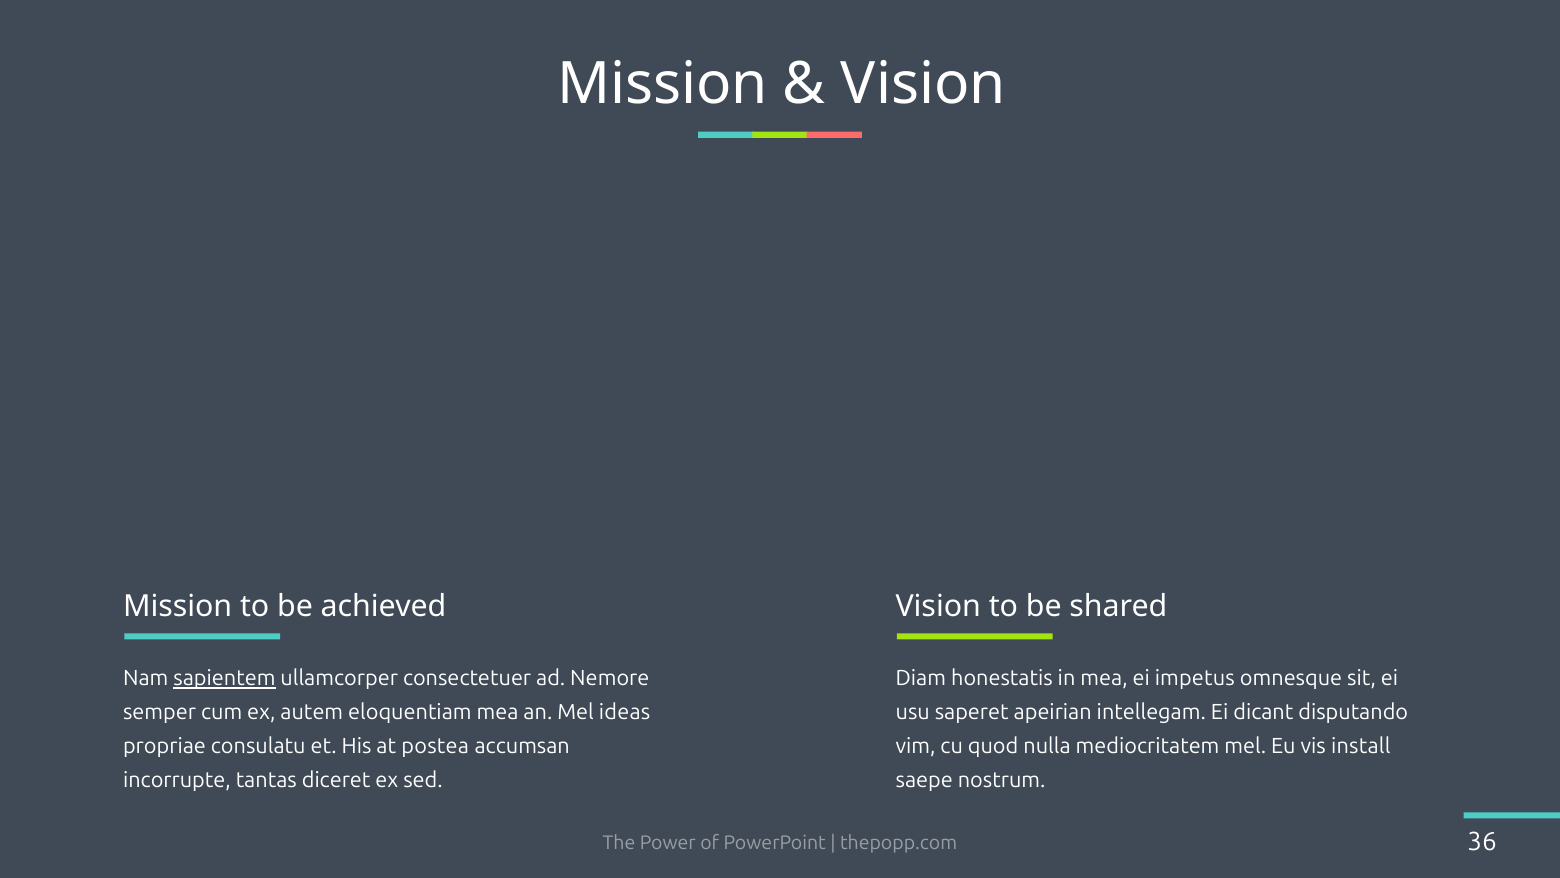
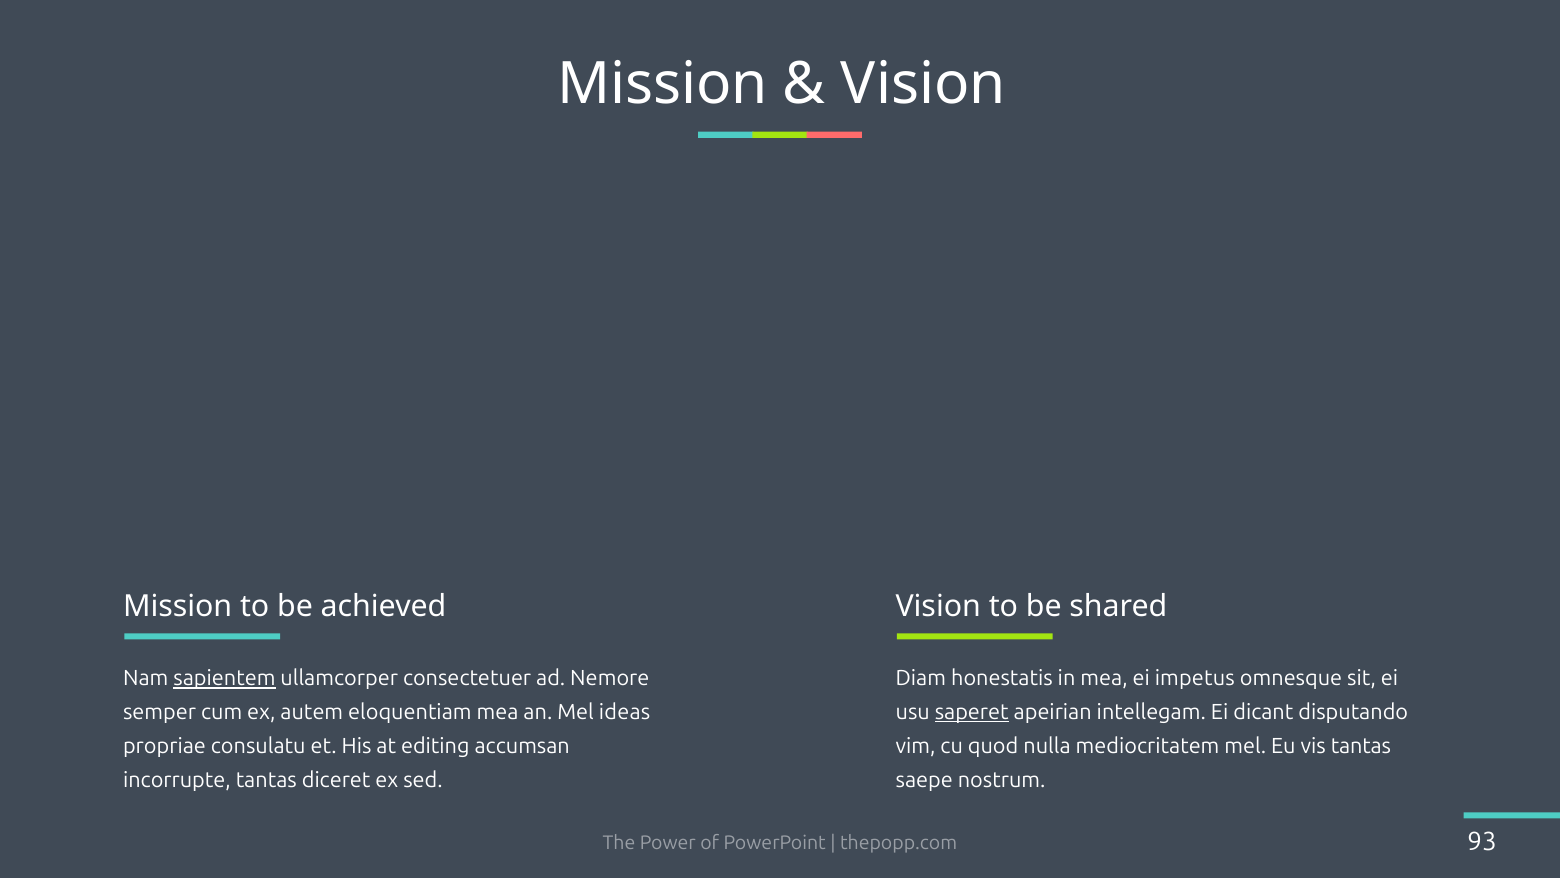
saperet underline: none -> present
postea: postea -> editing
vis install: install -> tantas
36: 36 -> 93
